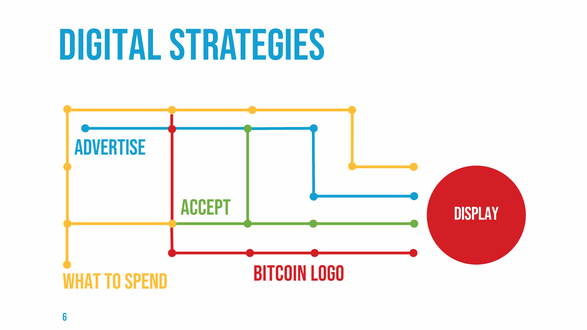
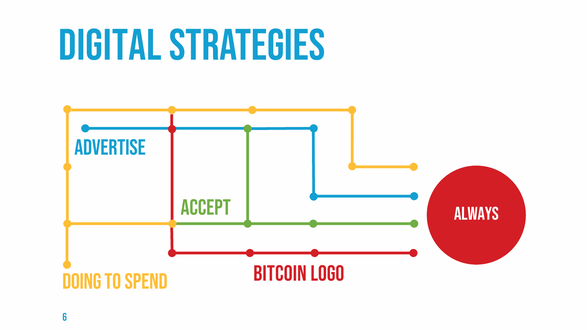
display: display -> always
What: What -> Doing
